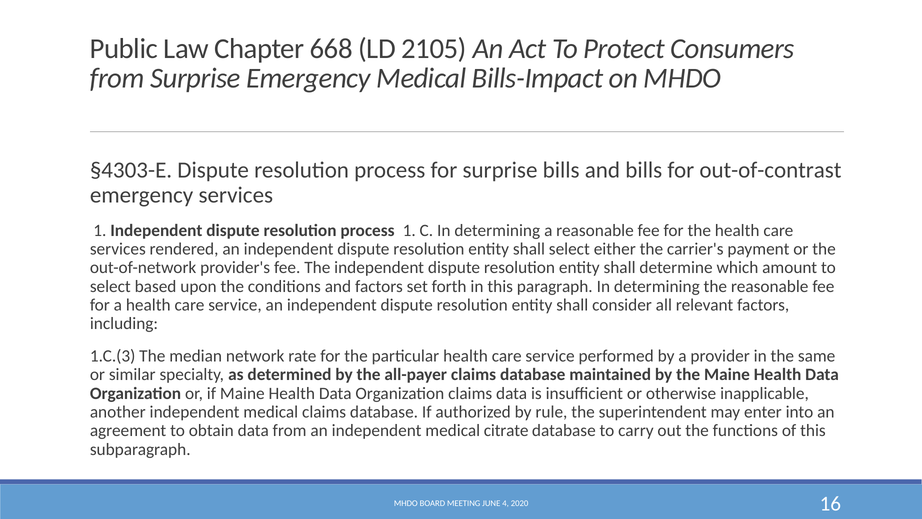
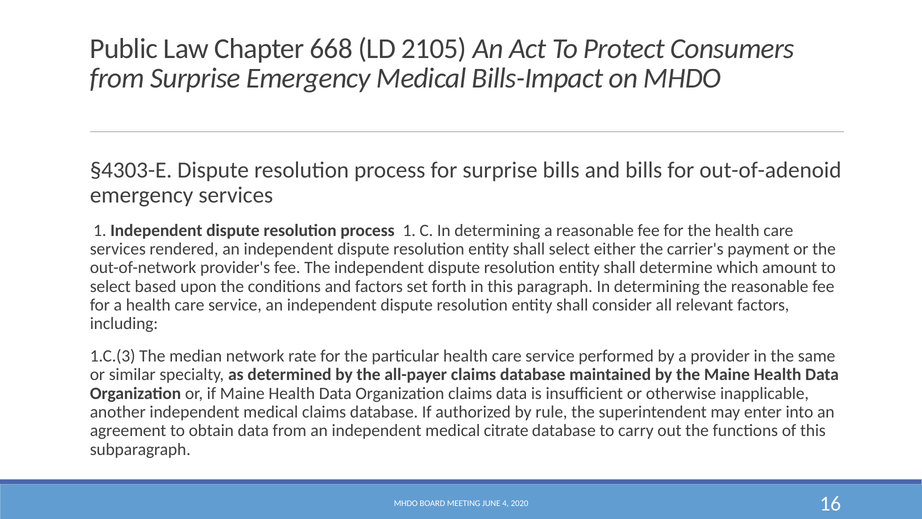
out-of-contrast: out-of-contrast -> out-of-adenoid
